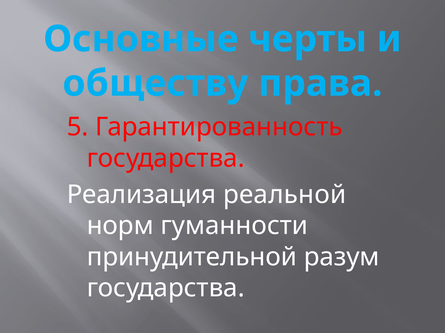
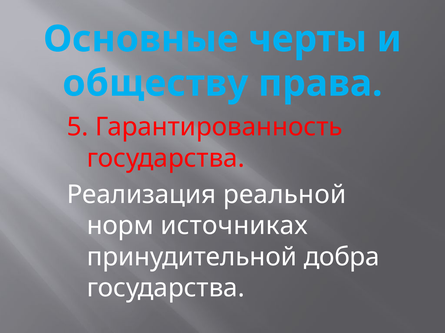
гуманности: гуманности -> источниках
разум: разум -> добра
